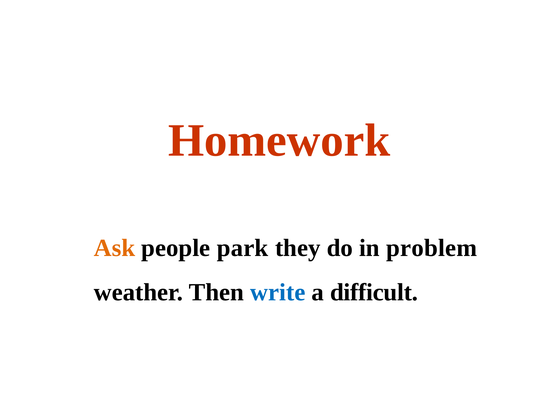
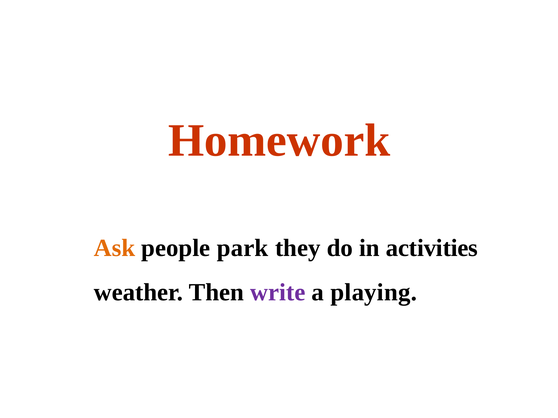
problem: problem -> activities
write colour: blue -> purple
difficult: difficult -> playing
